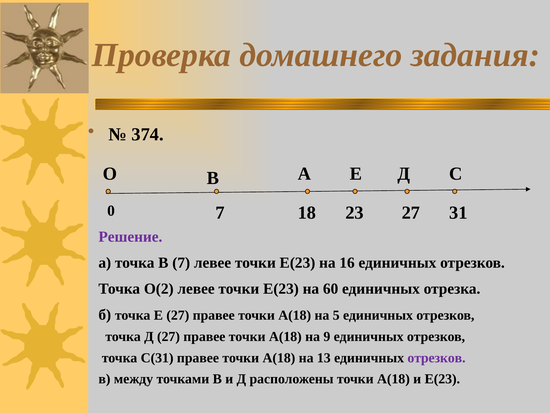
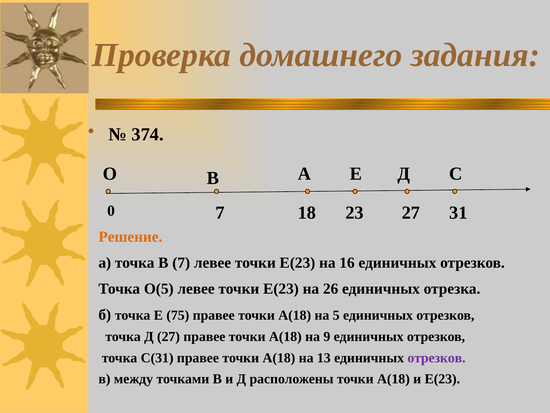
Решение colour: purple -> orange
О(2: О(2 -> О(5
60: 60 -> 26
точка Е 27: 27 -> 75
